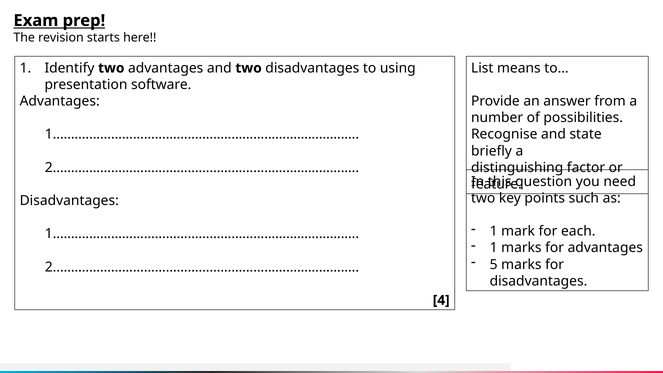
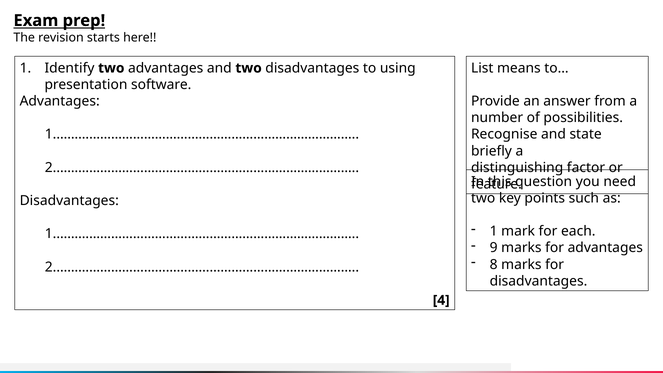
1 at (494, 248): 1 -> 9
5: 5 -> 8
